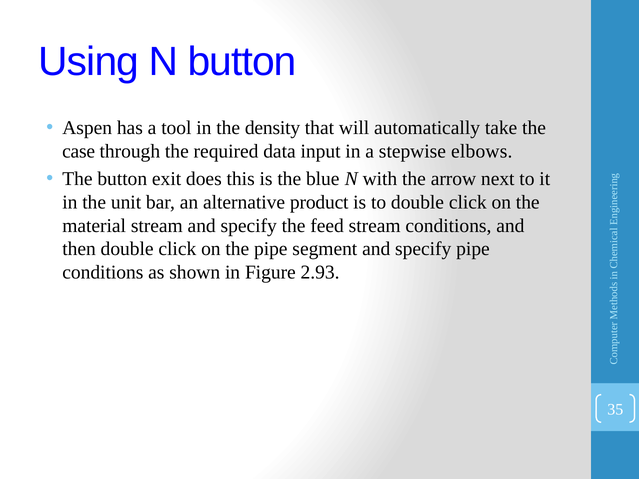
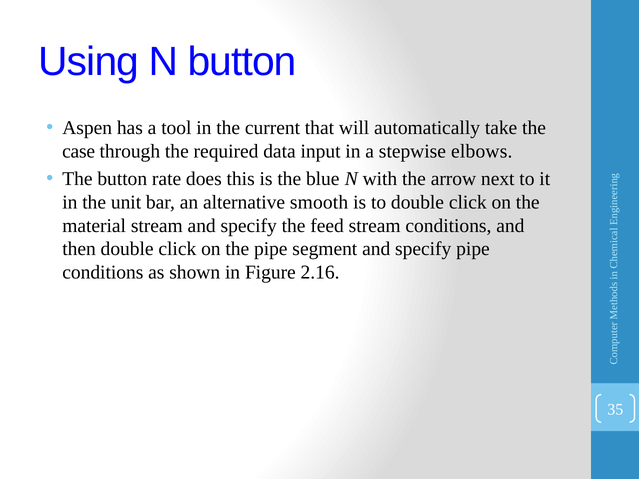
density: density -> current
exit: exit -> rate
product: product -> smooth
2.93: 2.93 -> 2.16
